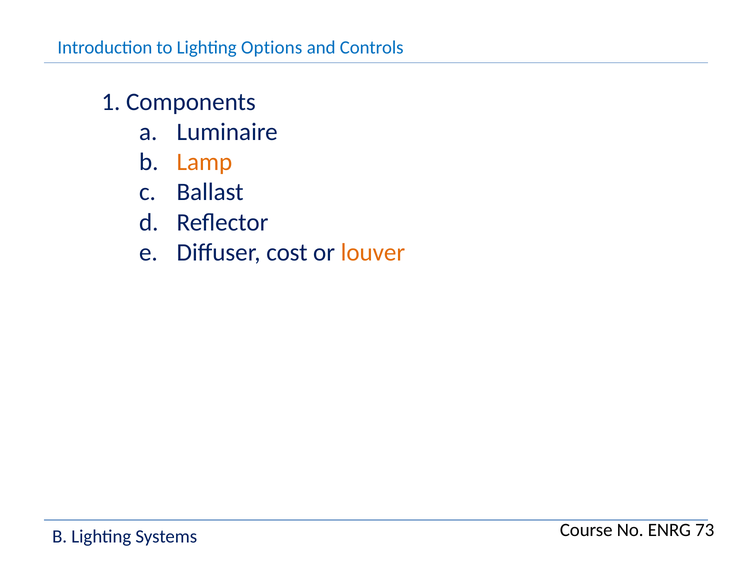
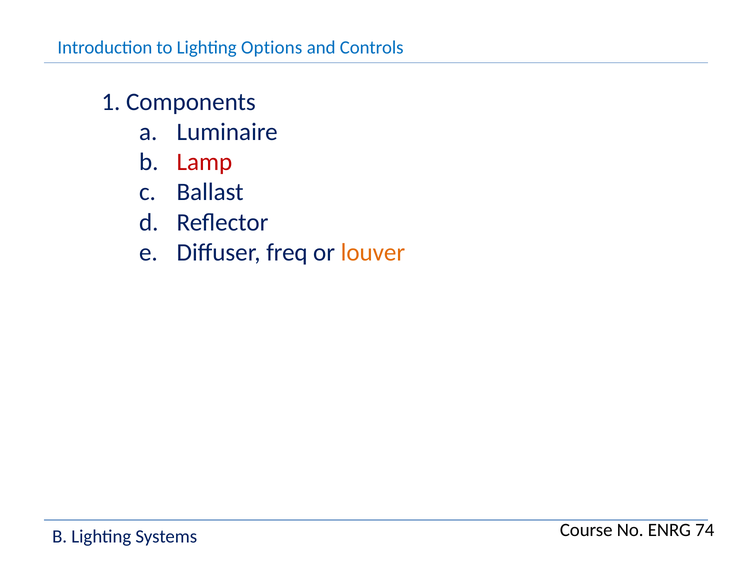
Lamp colour: orange -> red
cost: cost -> freq
73: 73 -> 74
